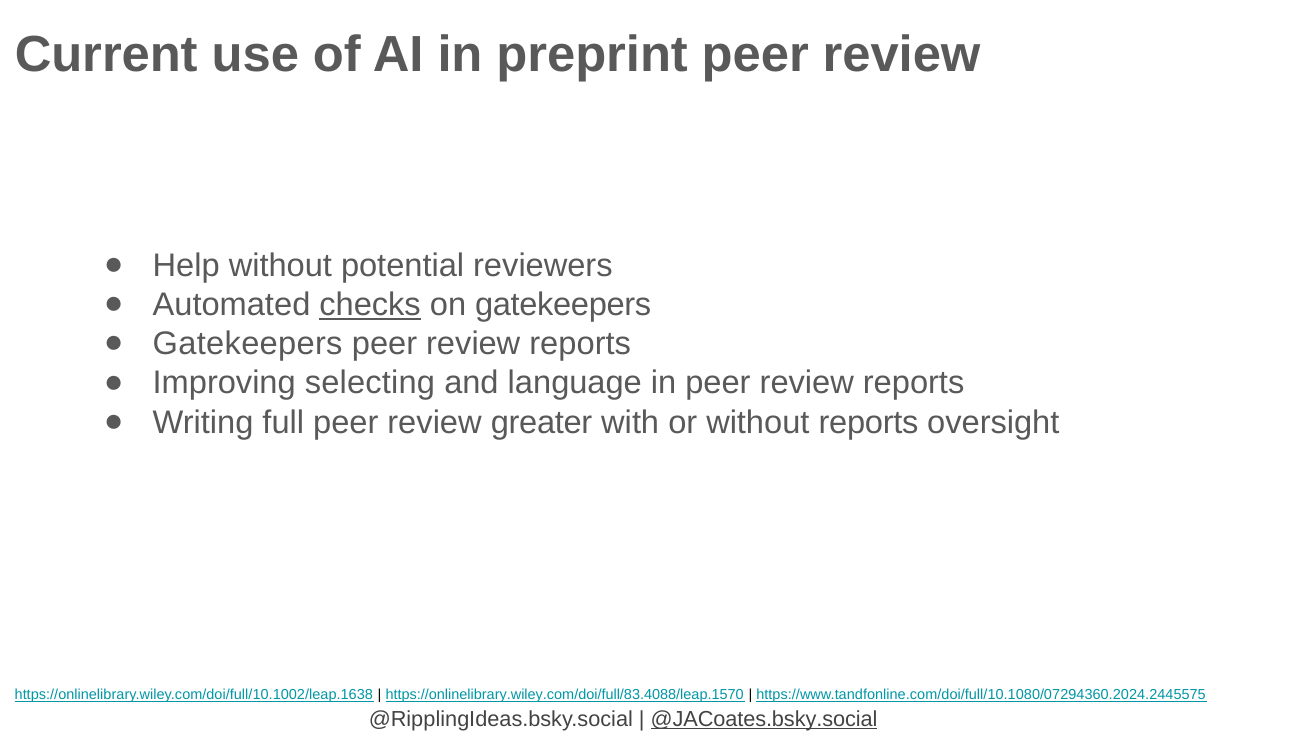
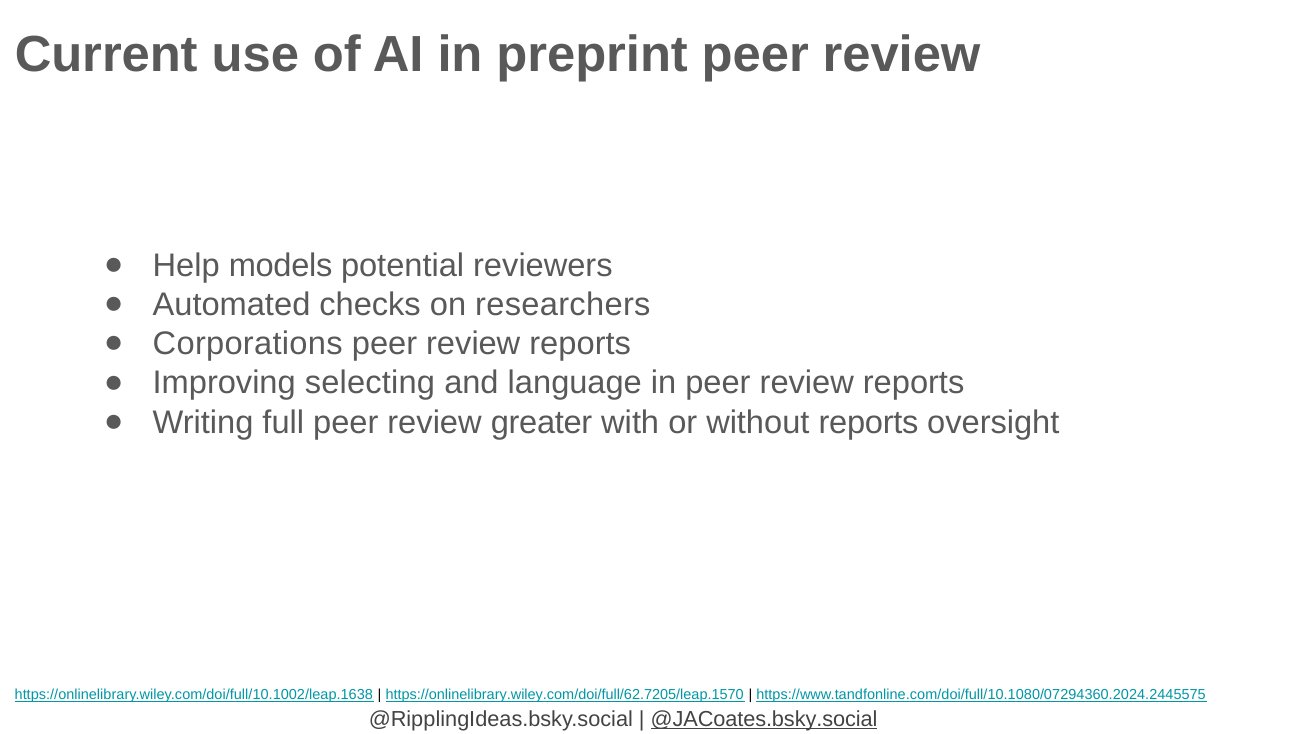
Help without: without -> models
checks underline: present -> none
on gatekeepers: gatekeepers -> researchers
Gatekeepers at (248, 344): Gatekeepers -> Corporations
https://onlinelibrary.wiley.com/doi/full/83.4088/leap.1570: https://onlinelibrary.wiley.com/doi/full/83.4088/leap.1570 -> https://onlinelibrary.wiley.com/doi/full/62.7205/leap.1570
